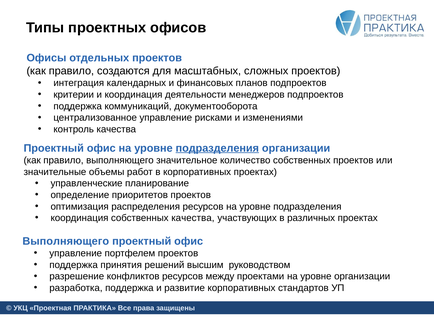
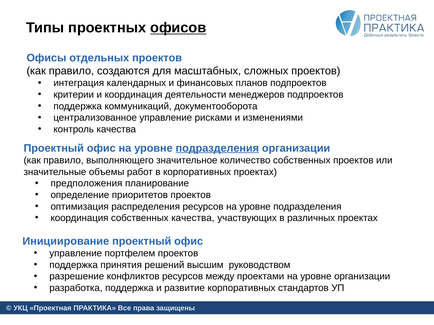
офисов underline: none -> present
управленческие: управленческие -> предположения
Выполняющего at (66, 242): Выполняющего -> Инициирование
